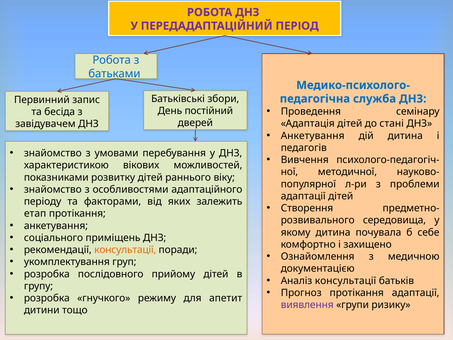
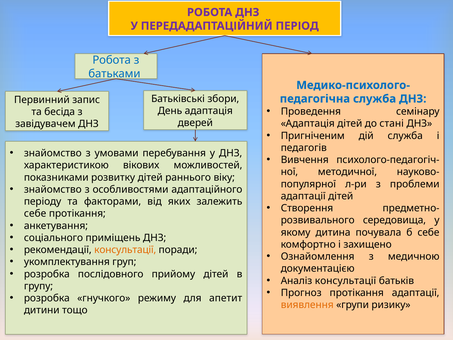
День постійний: постійний -> адаптація
Анкетування at (313, 136): Анкетування -> Пригніченим
дій дитина: дитина -> служба
етап at (35, 213): етап -> себе
виявлення colour: purple -> orange
